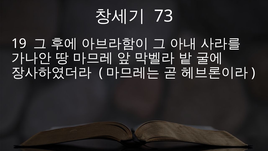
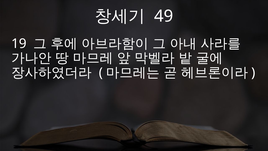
73: 73 -> 49
